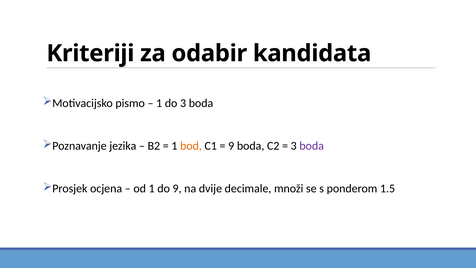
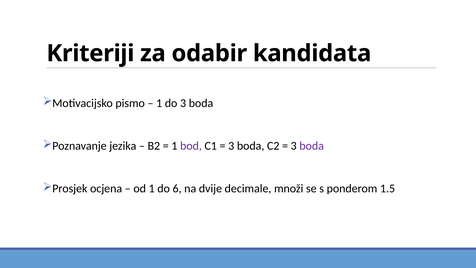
bod colour: orange -> purple
9 at (231, 146): 9 -> 3
do 9: 9 -> 6
